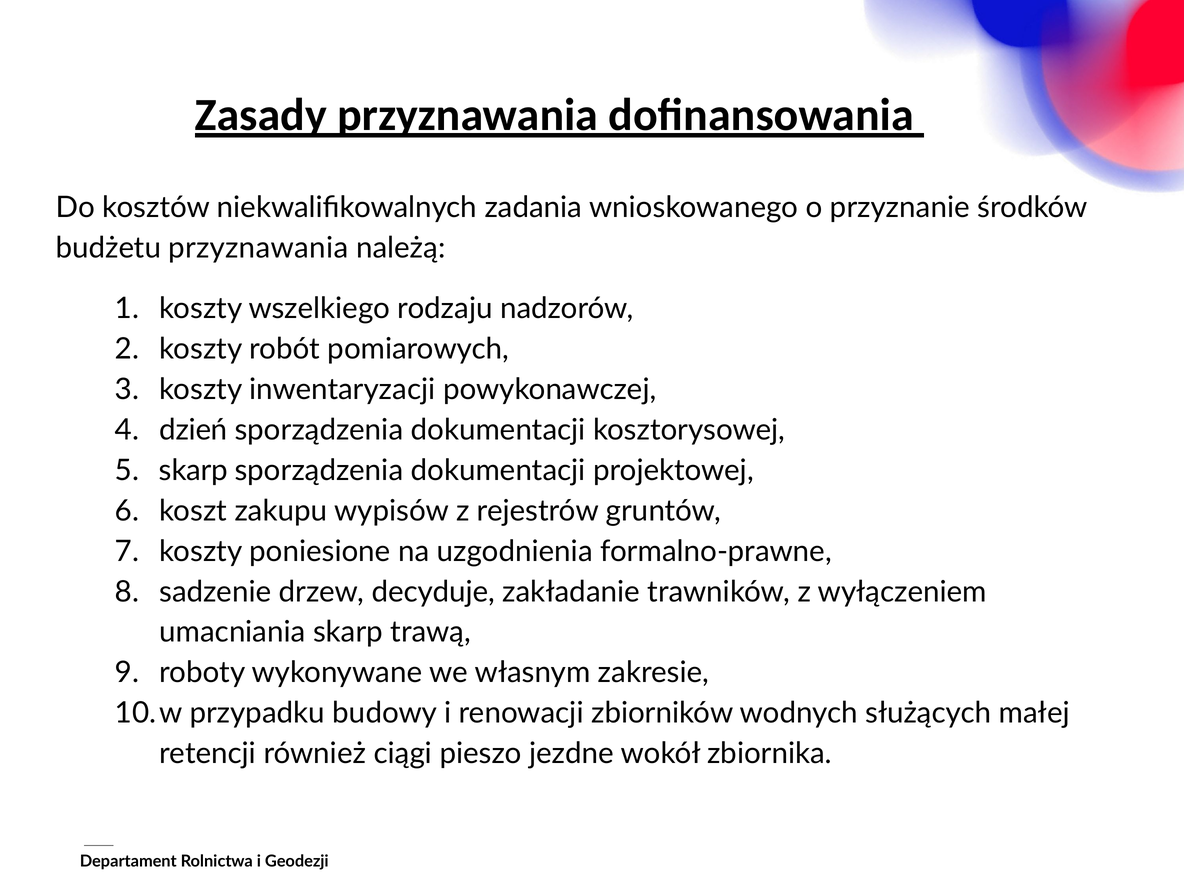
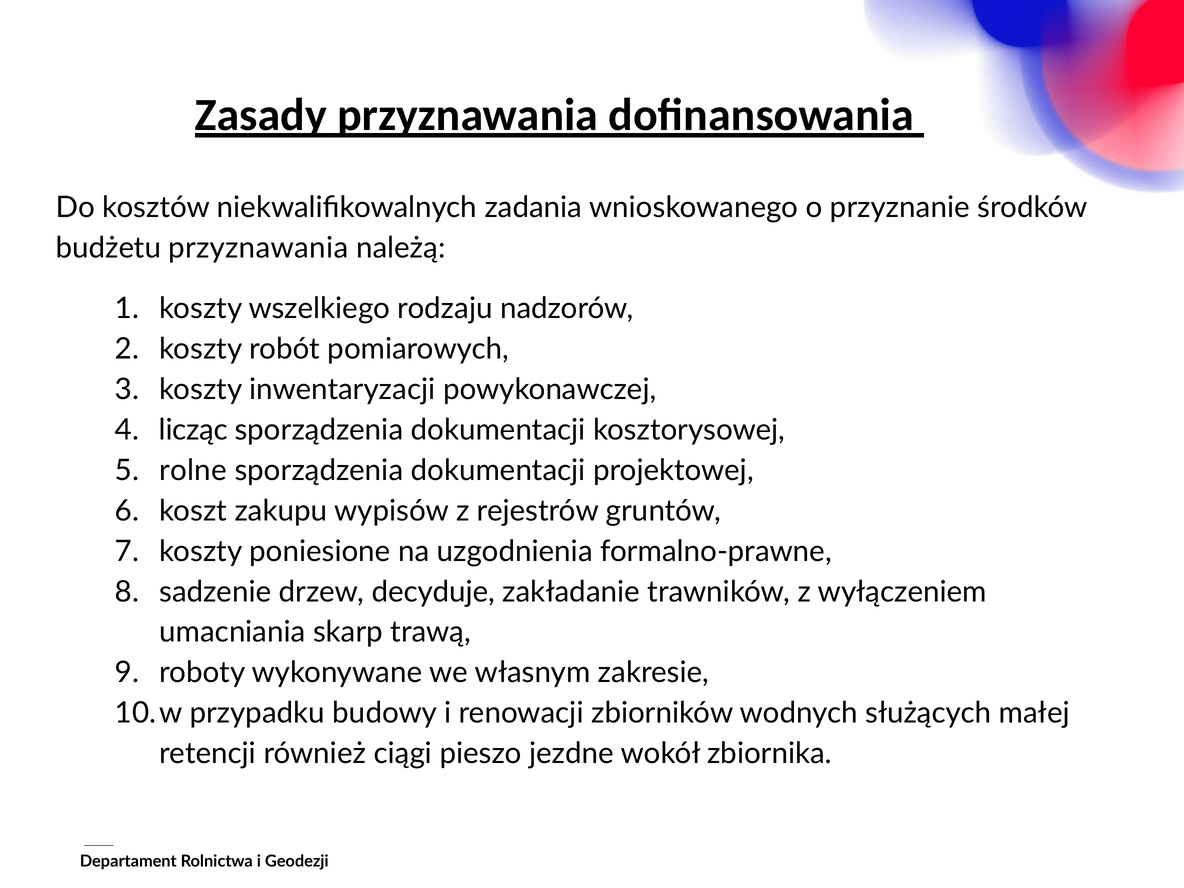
dzień: dzień -> licząc
skarp at (193, 470): skarp -> rolne
